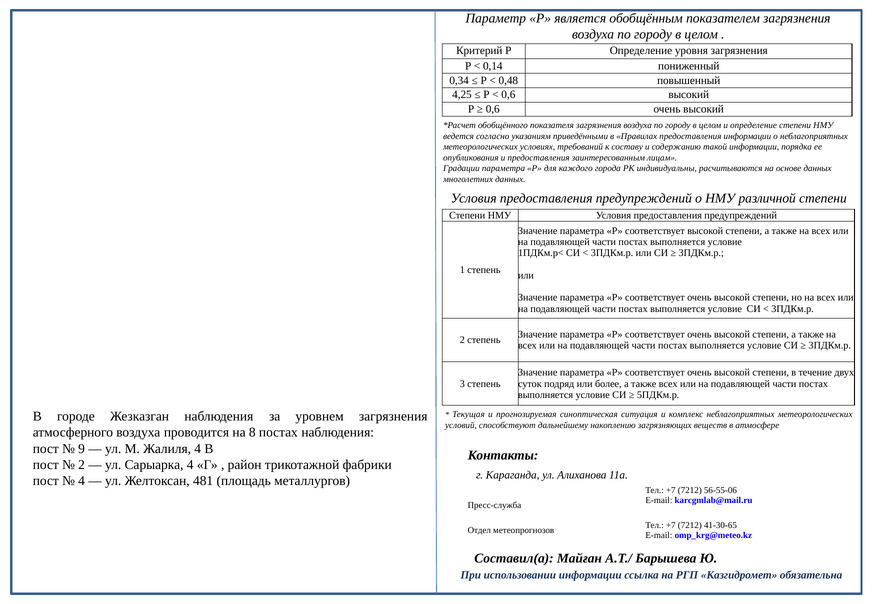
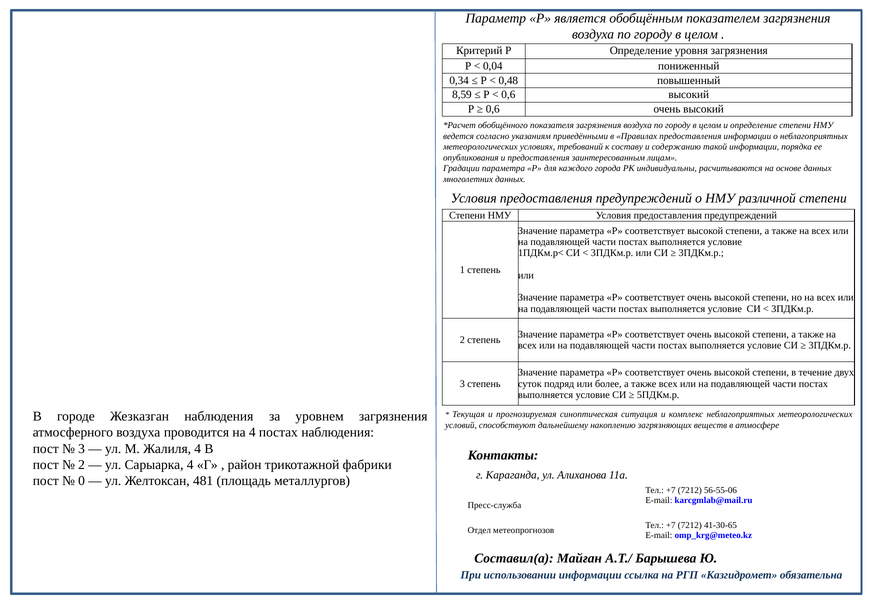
0,14: 0,14 -> 0,04
4,25: 4,25 -> 8,59
на 8: 8 -> 4
9 at (82, 449): 9 -> 3
4 at (82, 481): 4 -> 0
